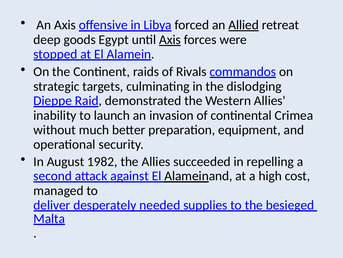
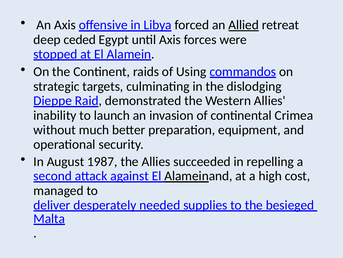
goods: goods -> ceded
Axis at (170, 40) underline: present -> none
Rivals: Rivals -> Using
1982: 1982 -> 1987
